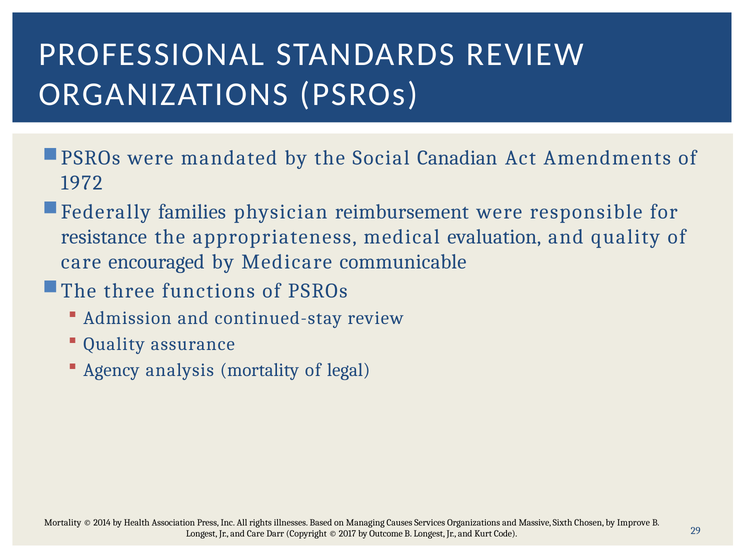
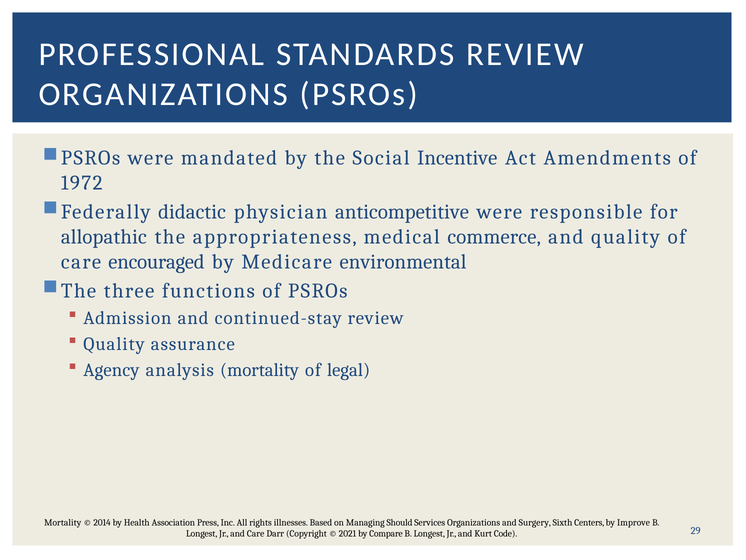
Canadian: Canadian -> Incentive
families: families -> didactic
reimbursement: reimbursement -> anticompetitive
resistance: resistance -> allopathic
evaluation: evaluation -> commerce
communicable: communicable -> environmental
Causes: Causes -> Should
Massive: Massive -> Surgery
Chosen: Chosen -> Centers
2017: 2017 -> 2021
Outcome: Outcome -> Compare
